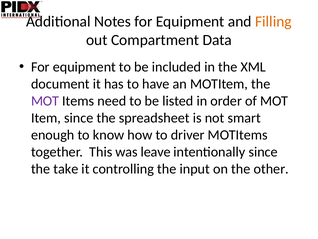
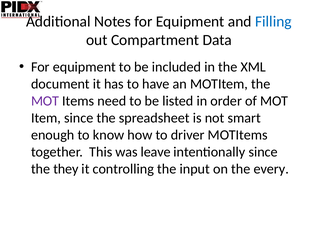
Filling colour: orange -> blue
take: take -> they
other: other -> every
